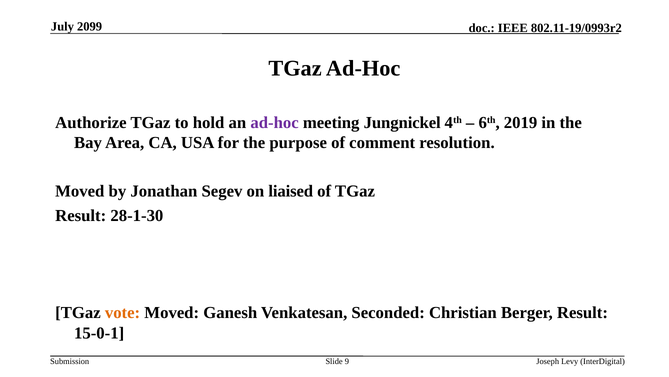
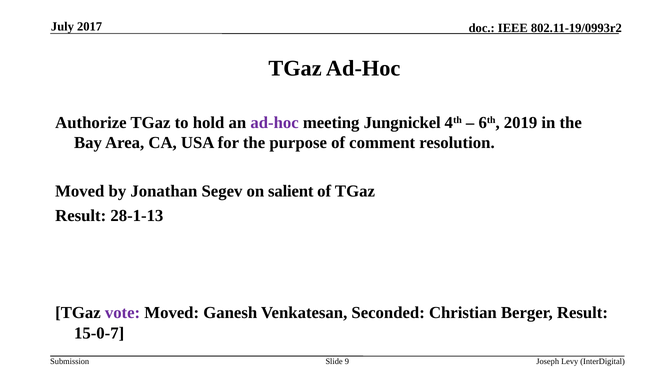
2099: 2099 -> 2017
liaised: liaised -> salient
28-1-30: 28-1-30 -> 28-1-13
vote colour: orange -> purple
15-0-1: 15-0-1 -> 15-0-7
